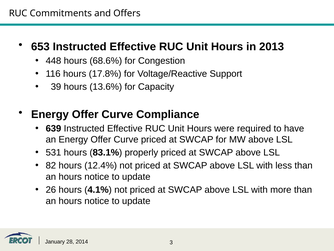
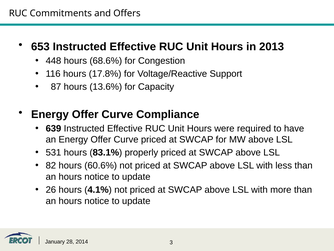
39: 39 -> 87
12.4%: 12.4% -> 60.6%
